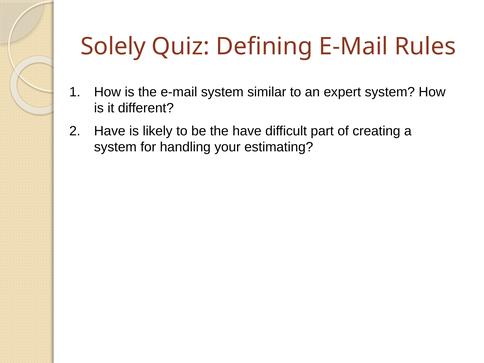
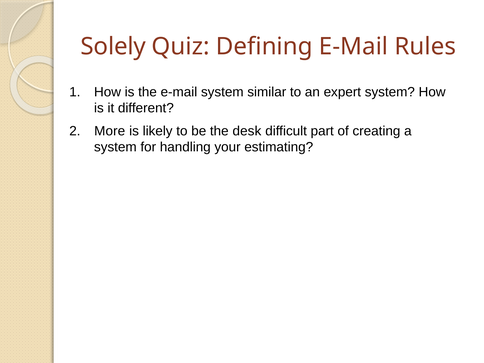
2 Have: Have -> More
the have: have -> desk
